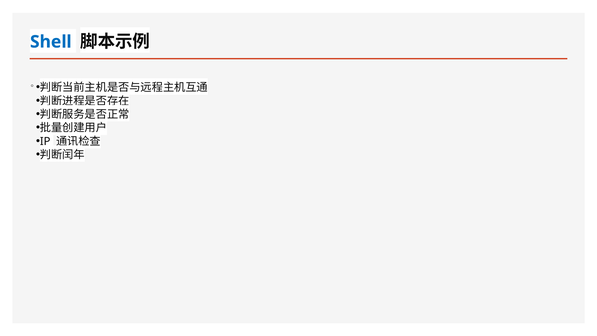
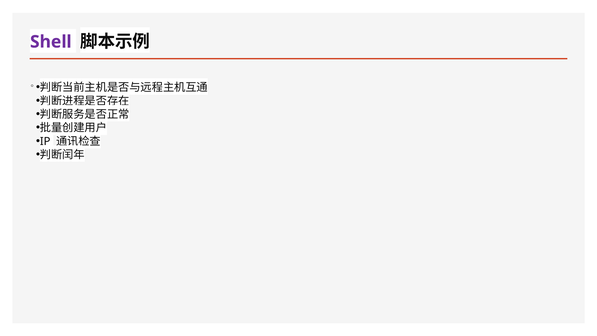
Shell colour: blue -> purple
